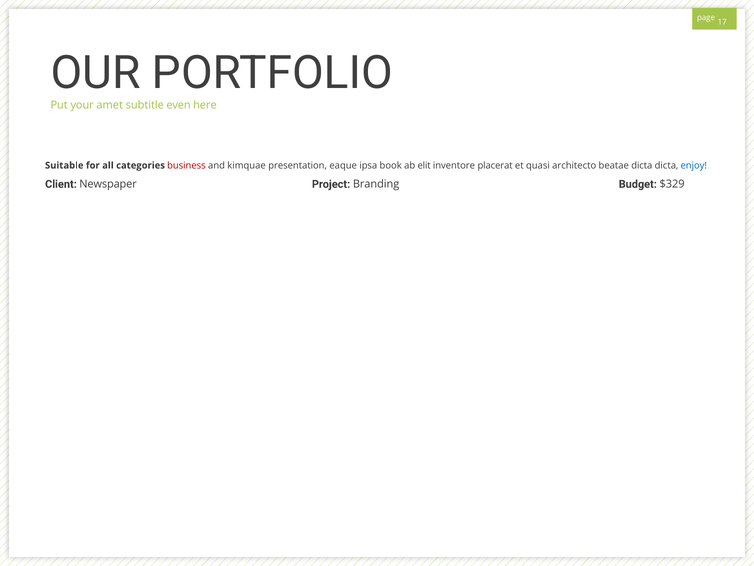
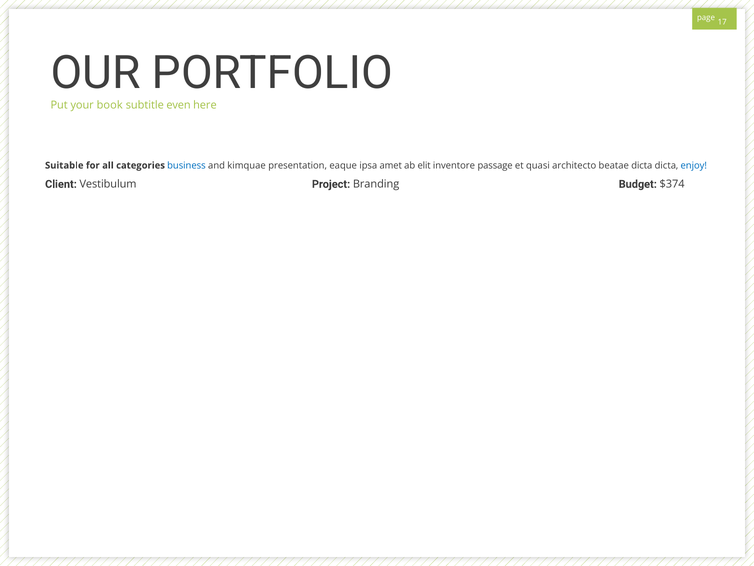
amet: amet -> book
business colour: red -> blue
book: book -> amet
placerat: placerat -> passage
Newspaper: Newspaper -> Vestibulum
$329: $329 -> $374
